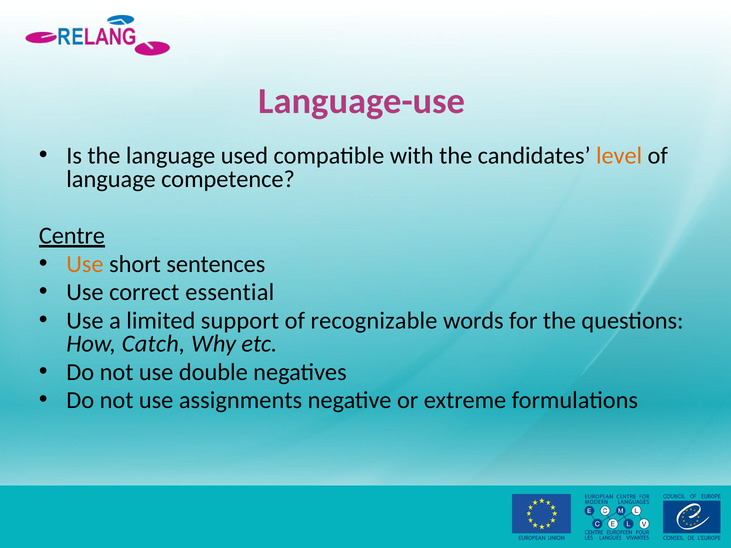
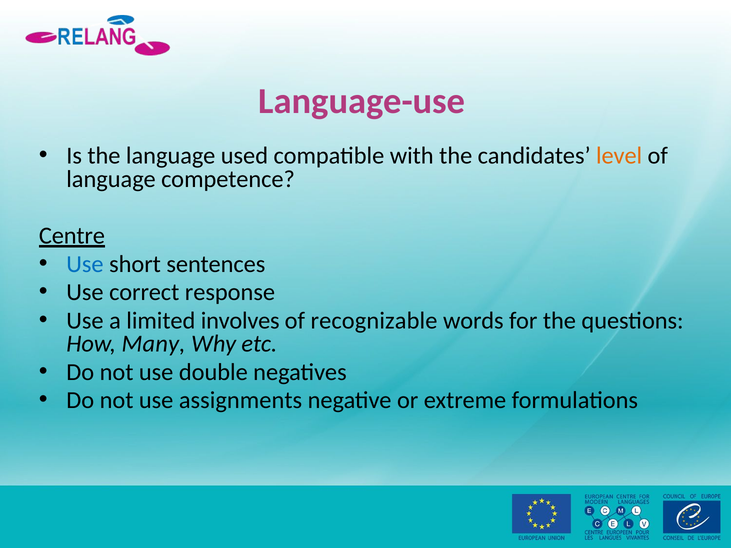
Use at (85, 264) colour: orange -> blue
essential: essential -> response
support: support -> involves
Catch: Catch -> Many
